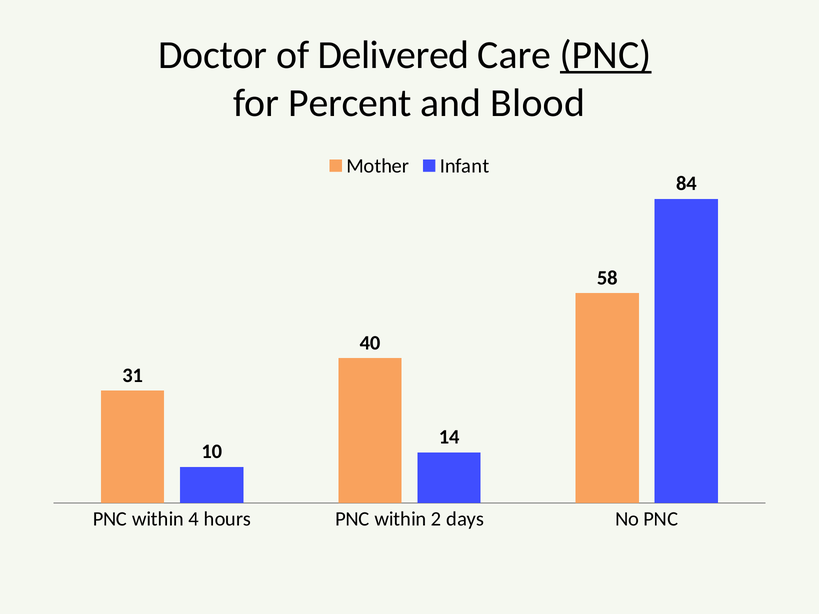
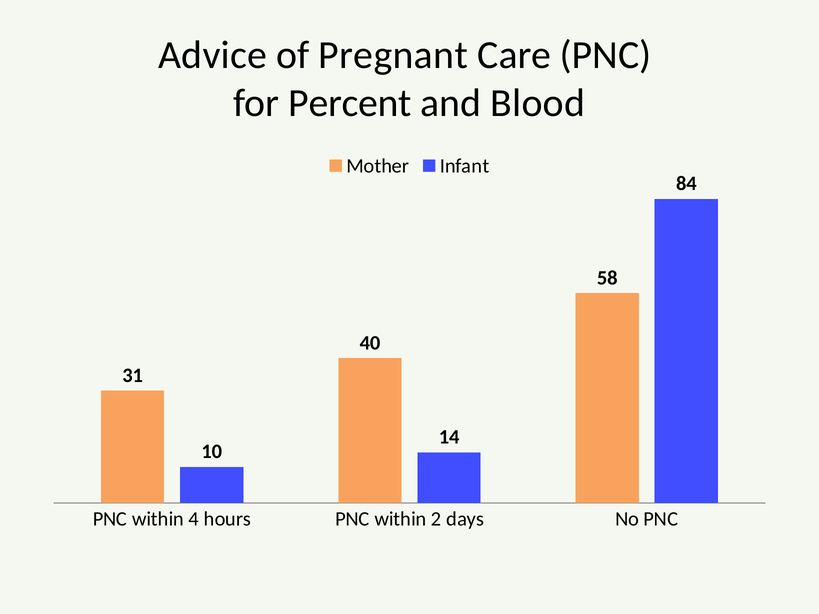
Doctor: Doctor -> Advice
Delivered: Delivered -> Pregnant
PNC at (606, 55) underline: present -> none
